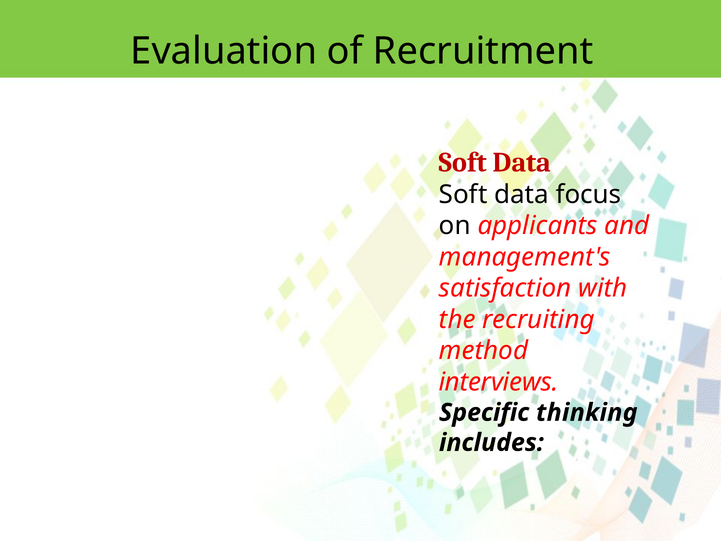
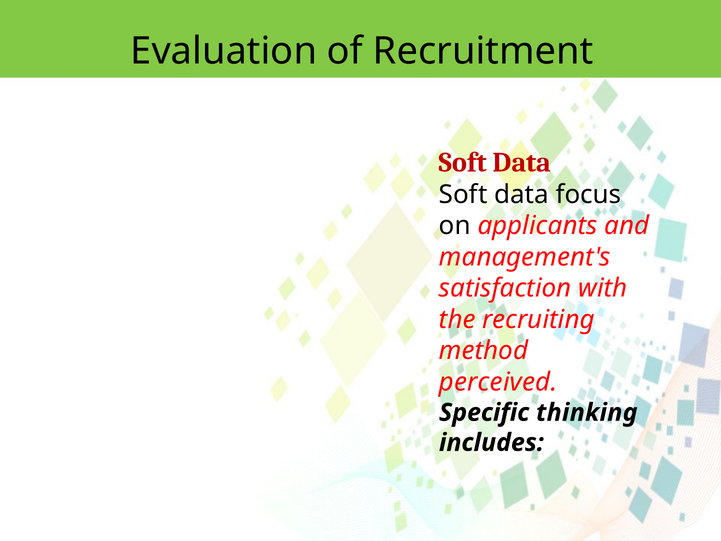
interviews: interviews -> perceived
